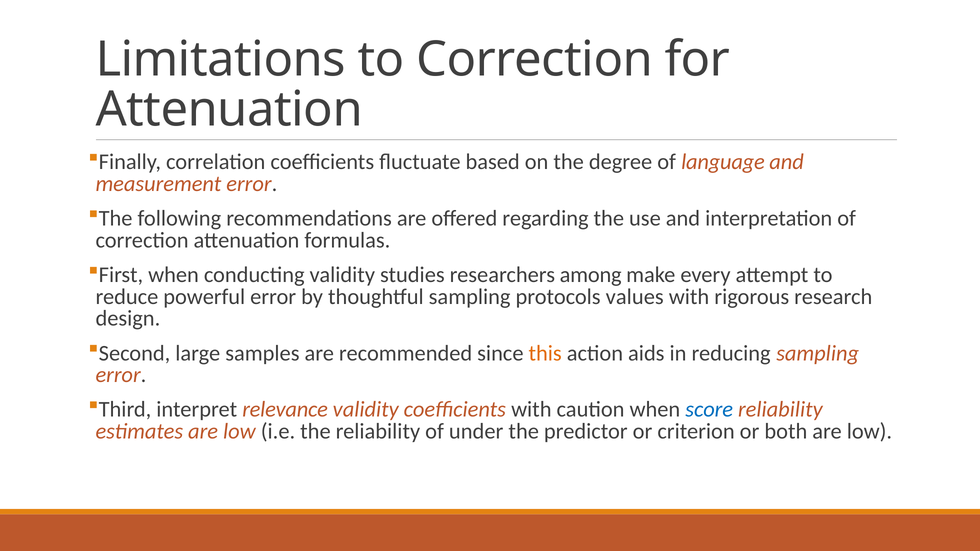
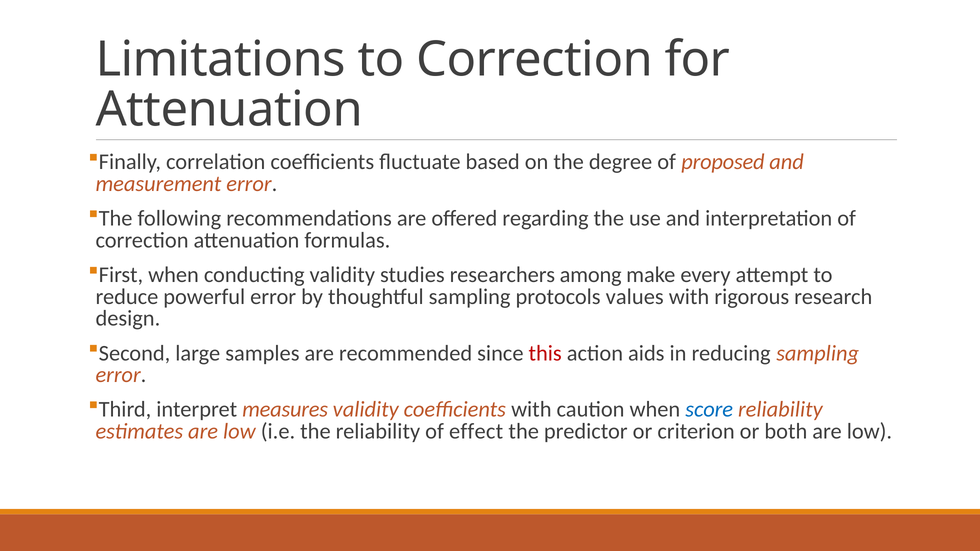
language: language -> proposed
this colour: orange -> red
relevance: relevance -> measures
under: under -> effect
